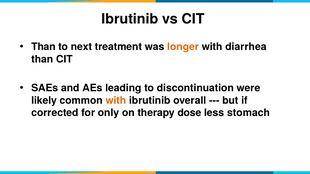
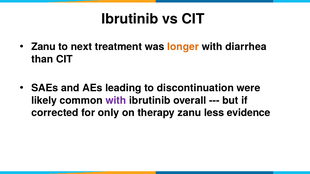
Than at (43, 47): Than -> Zanu
with at (116, 101) colour: orange -> purple
therapy dose: dose -> zanu
stomach: stomach -> evidence
